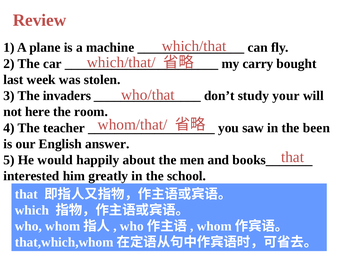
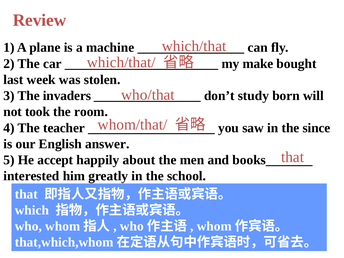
carry: carry -> make
your: your -> born
here: here -> took
been: been -> since
would: would -> accept
